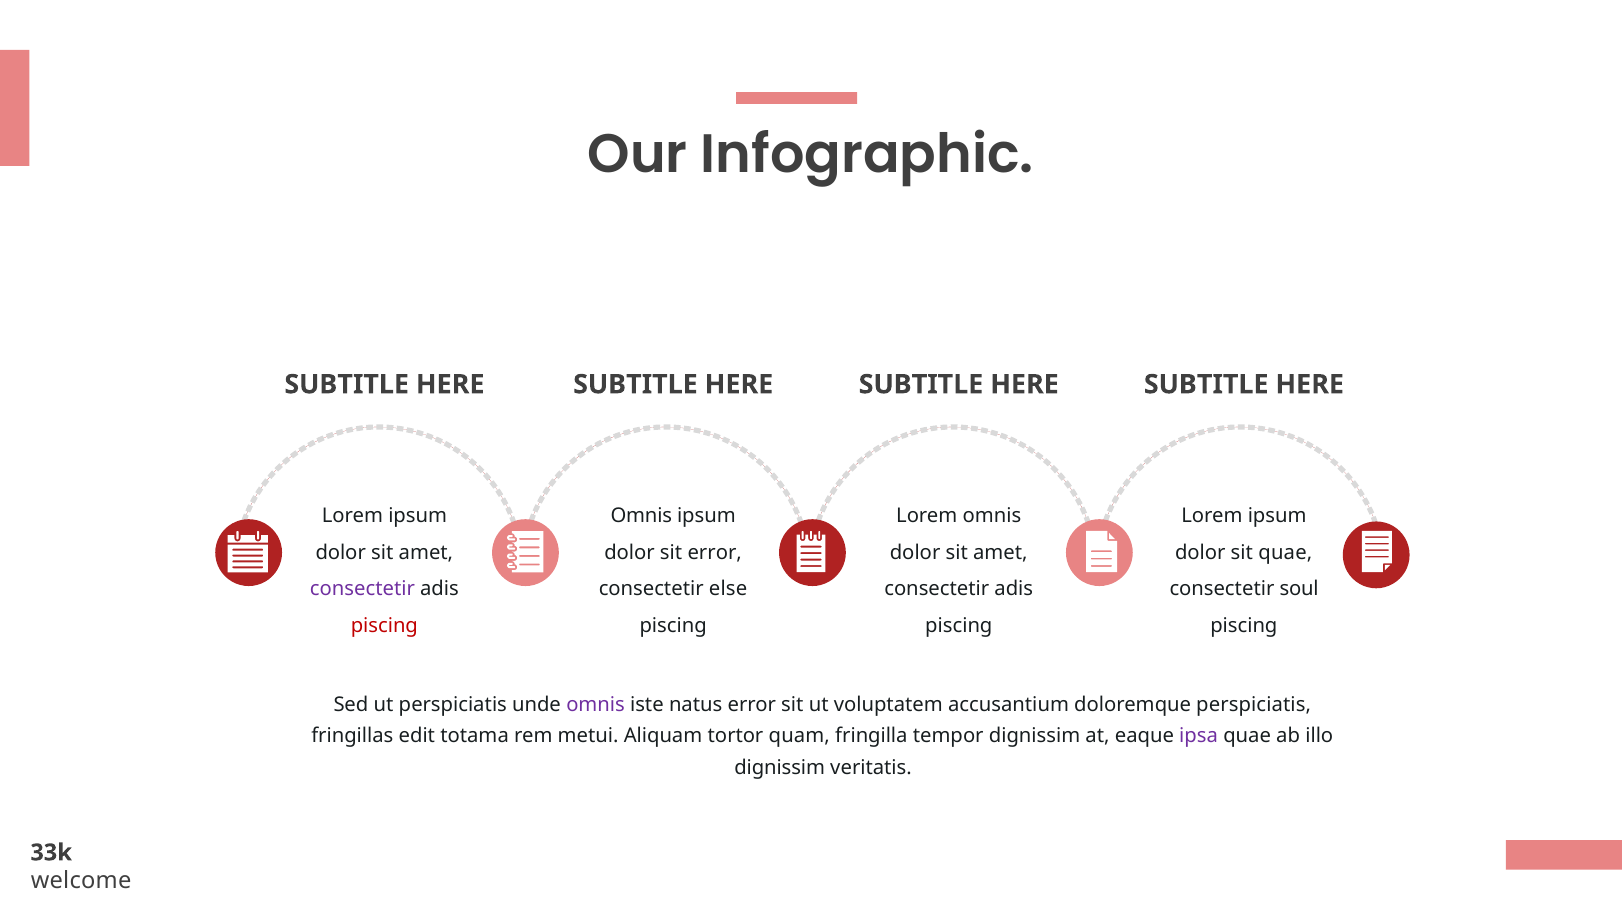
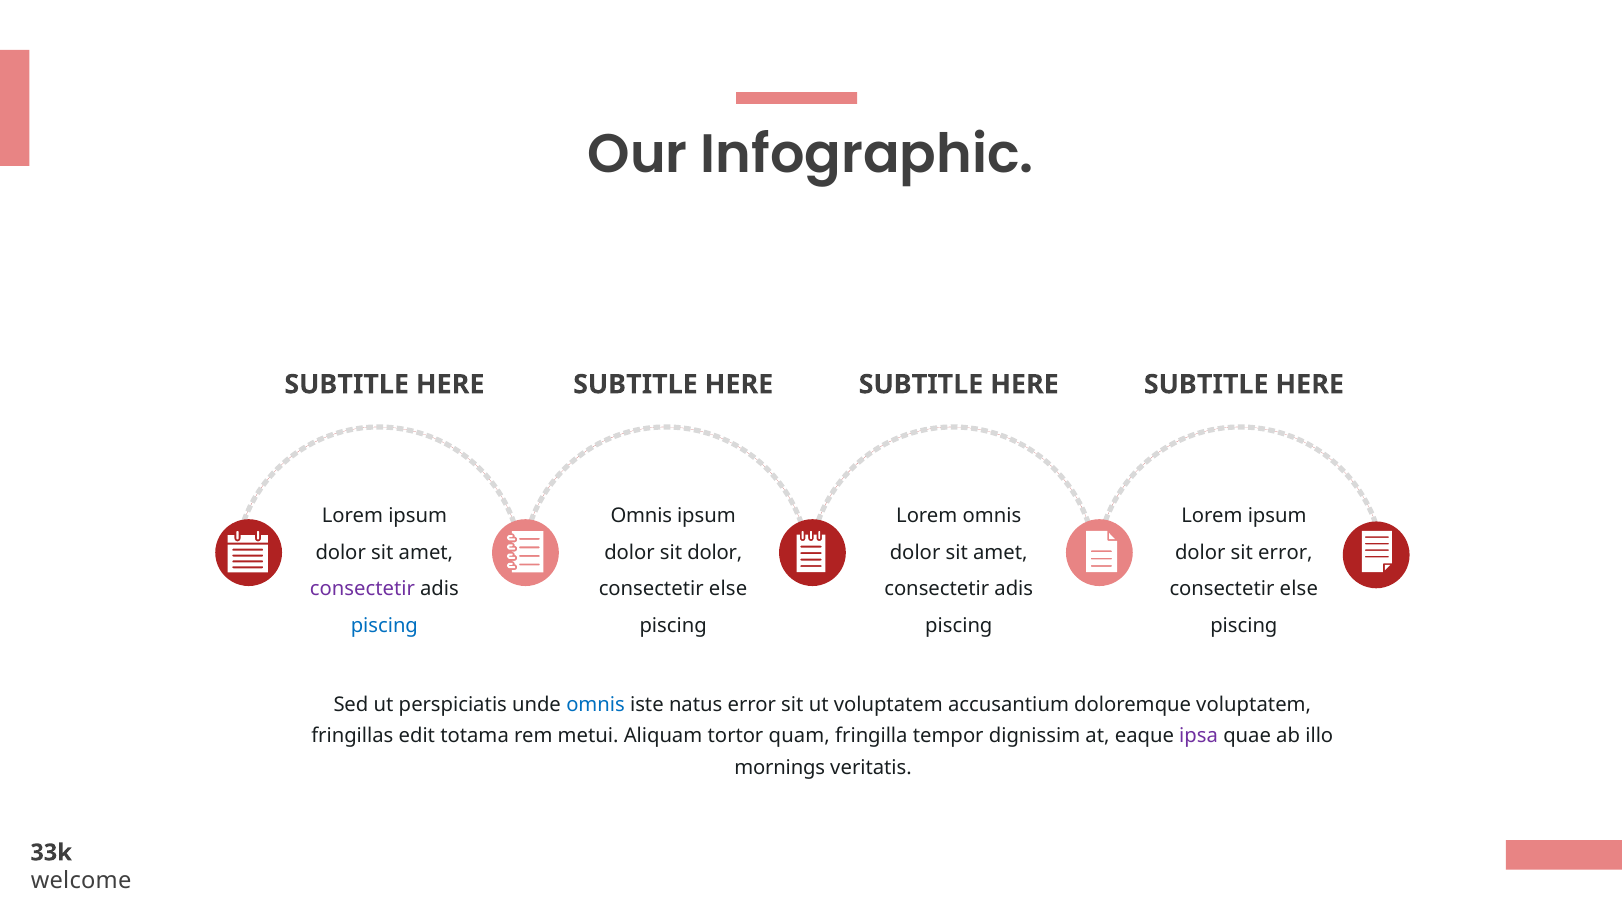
sit error: error -> dolor
sit quae: quae -> error
soul at (1299, 588): soul -> else
piscing at (384, 625) colour: red -> blue
omnis at (596, 704) colour: purple -> blue
doloremque perspiciatis: perspiciatis -> voluptatem
dignissim at (780, 767): dignissim -> mornings
